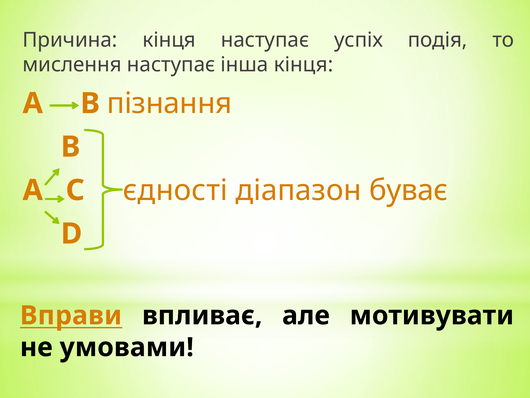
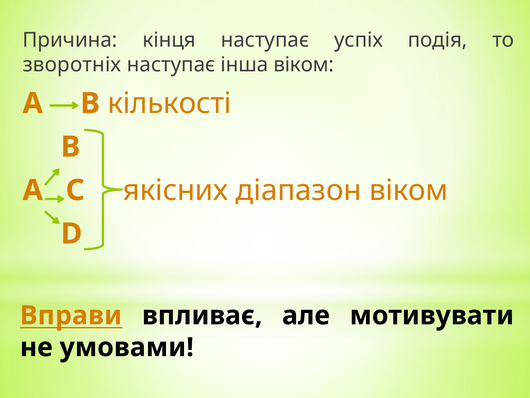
мислення: мислення -> зворотніх
інша кінця: кінця -> віком
пізнання: пізнання -> кількості
єдності: єдності -> якісних
діапазон буває: буває -> віком
